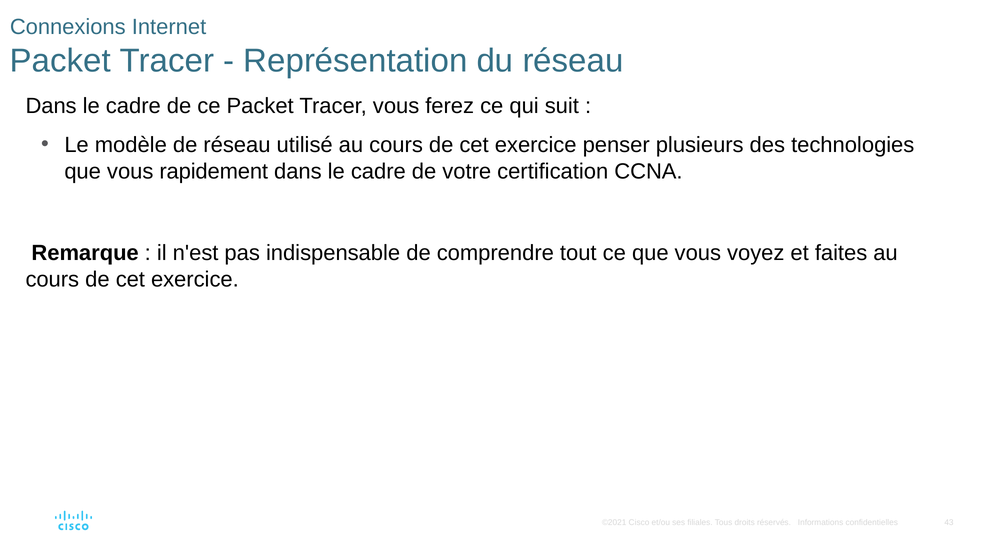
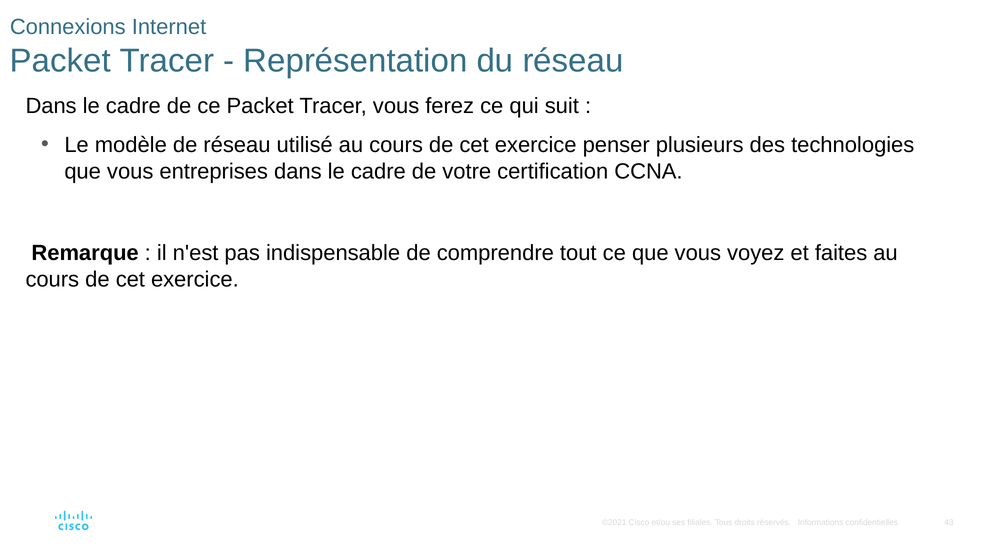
rapidement: rapidement -> entreprises
